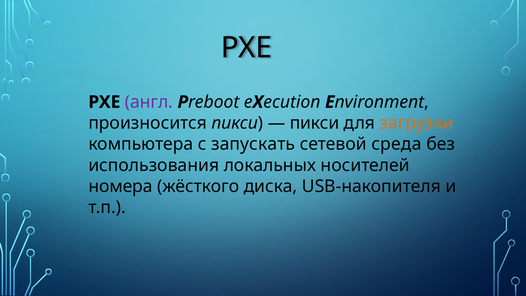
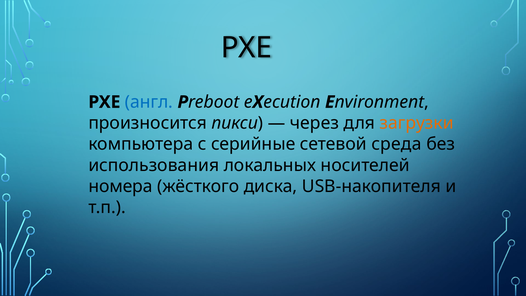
англ colour: purple -> blue
пикси at (315, 123): пикси -> через
запускать: запускать -> серийные
